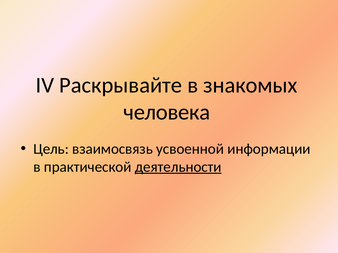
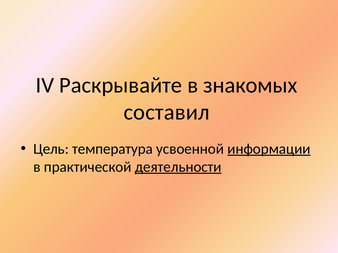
человека: человека -> составил
взаимосвязь: взаимосвязь -> температура
информации underline: none -> present
